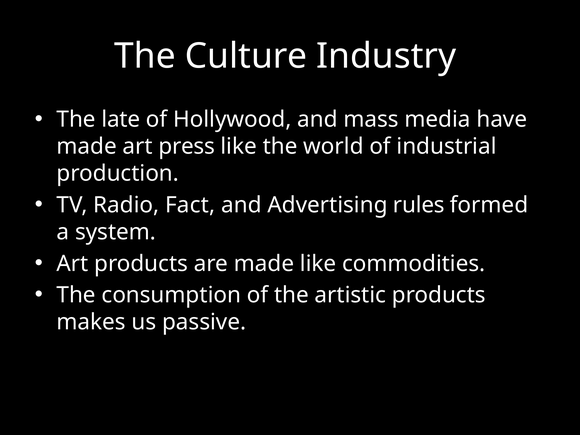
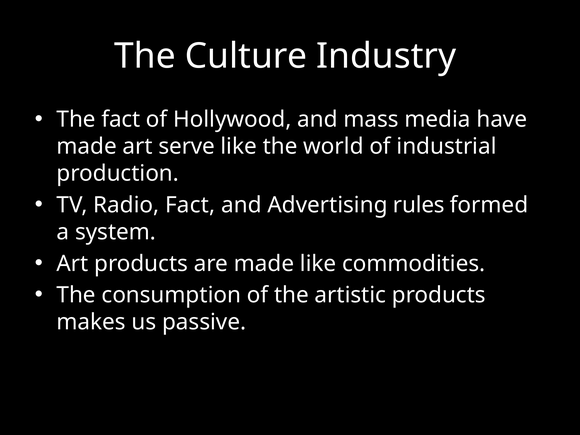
The late: late -> fact
press: press -> serve
